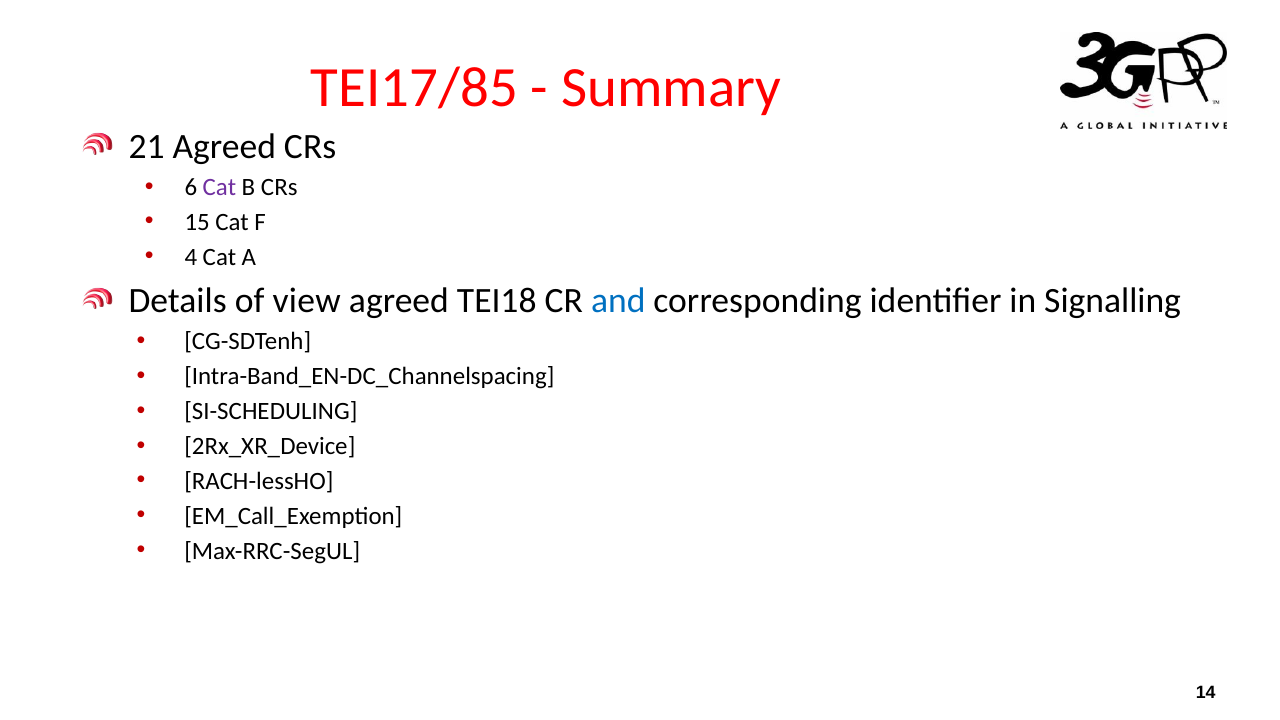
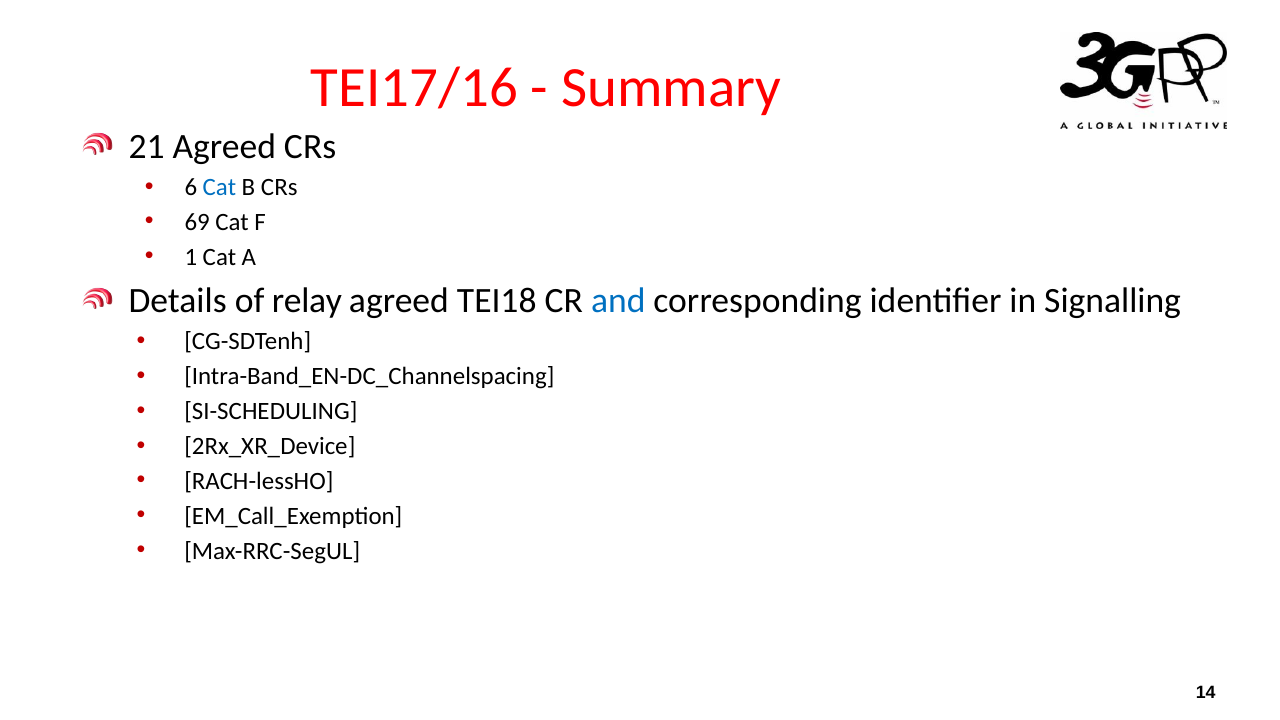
TEI17/85: TEI17/85 -> TEI17/16
Cat at (219, 187) colour: purple -> blue
15: 15 -> 69
4: 4 -> 1
view: view -> relay
